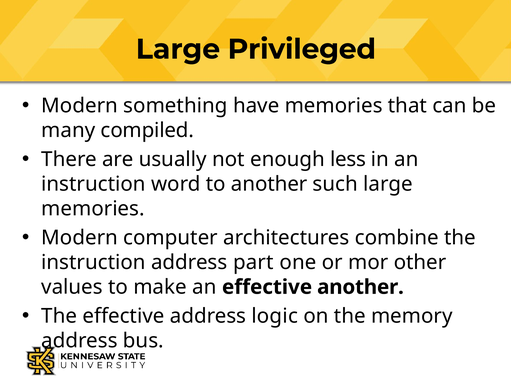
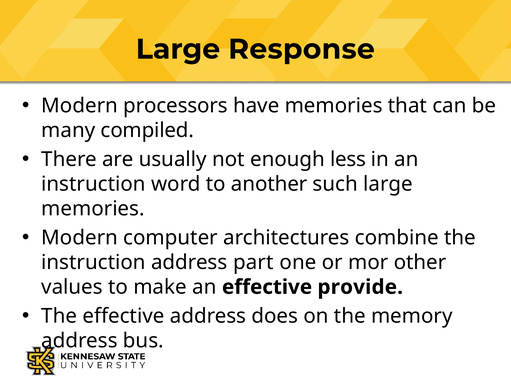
Privileged: Privileged -> Response
something: something -> processors
effective another: another -> provide
logic: logic -> does
